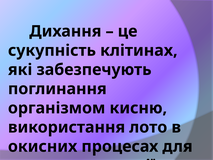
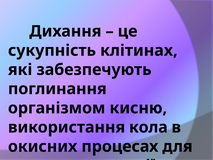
лото: лото -> кола
